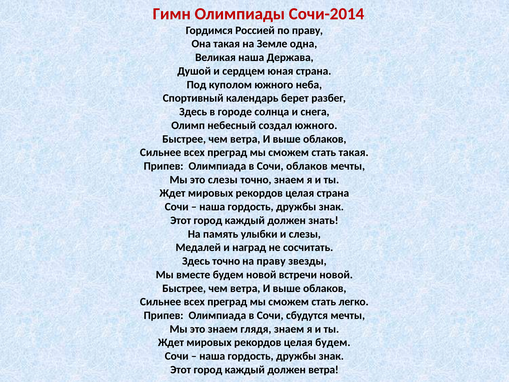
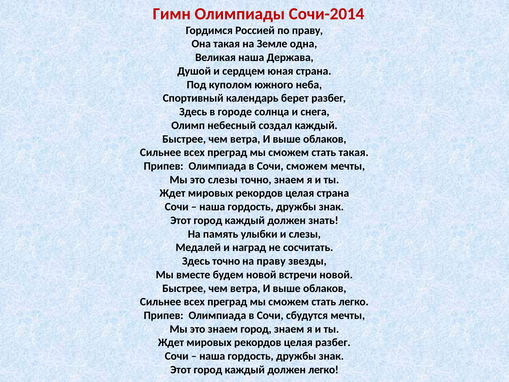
создал южного: южного -> каждый
Сочи облаков: облаков -> сможем
знаем глядя: глядя -> город
целая будем: будем -> разбег
должен ветра: ветра -> легко
